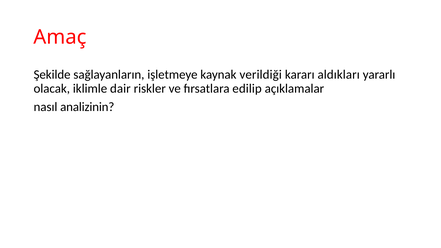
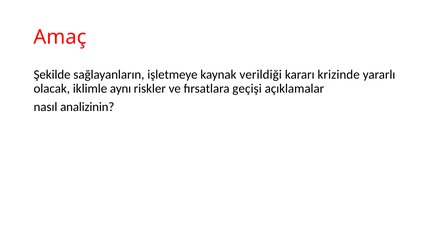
aldıkları: aldıkları -> krizinde
dair: dair -> aynı
edilip: edilip -> geçişi
